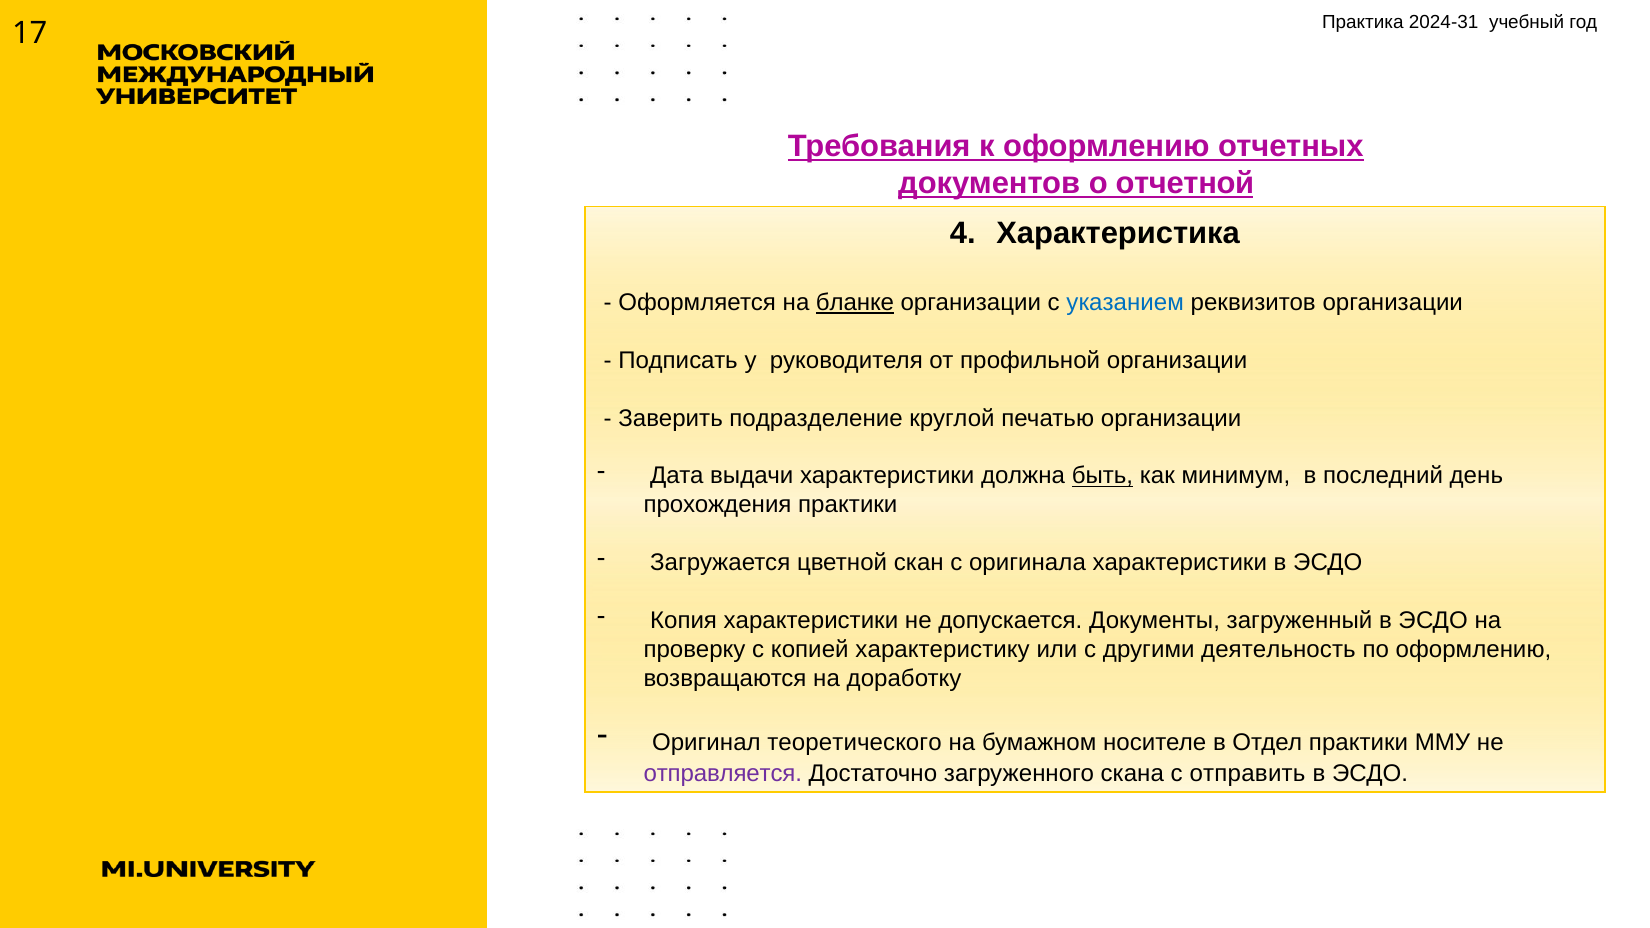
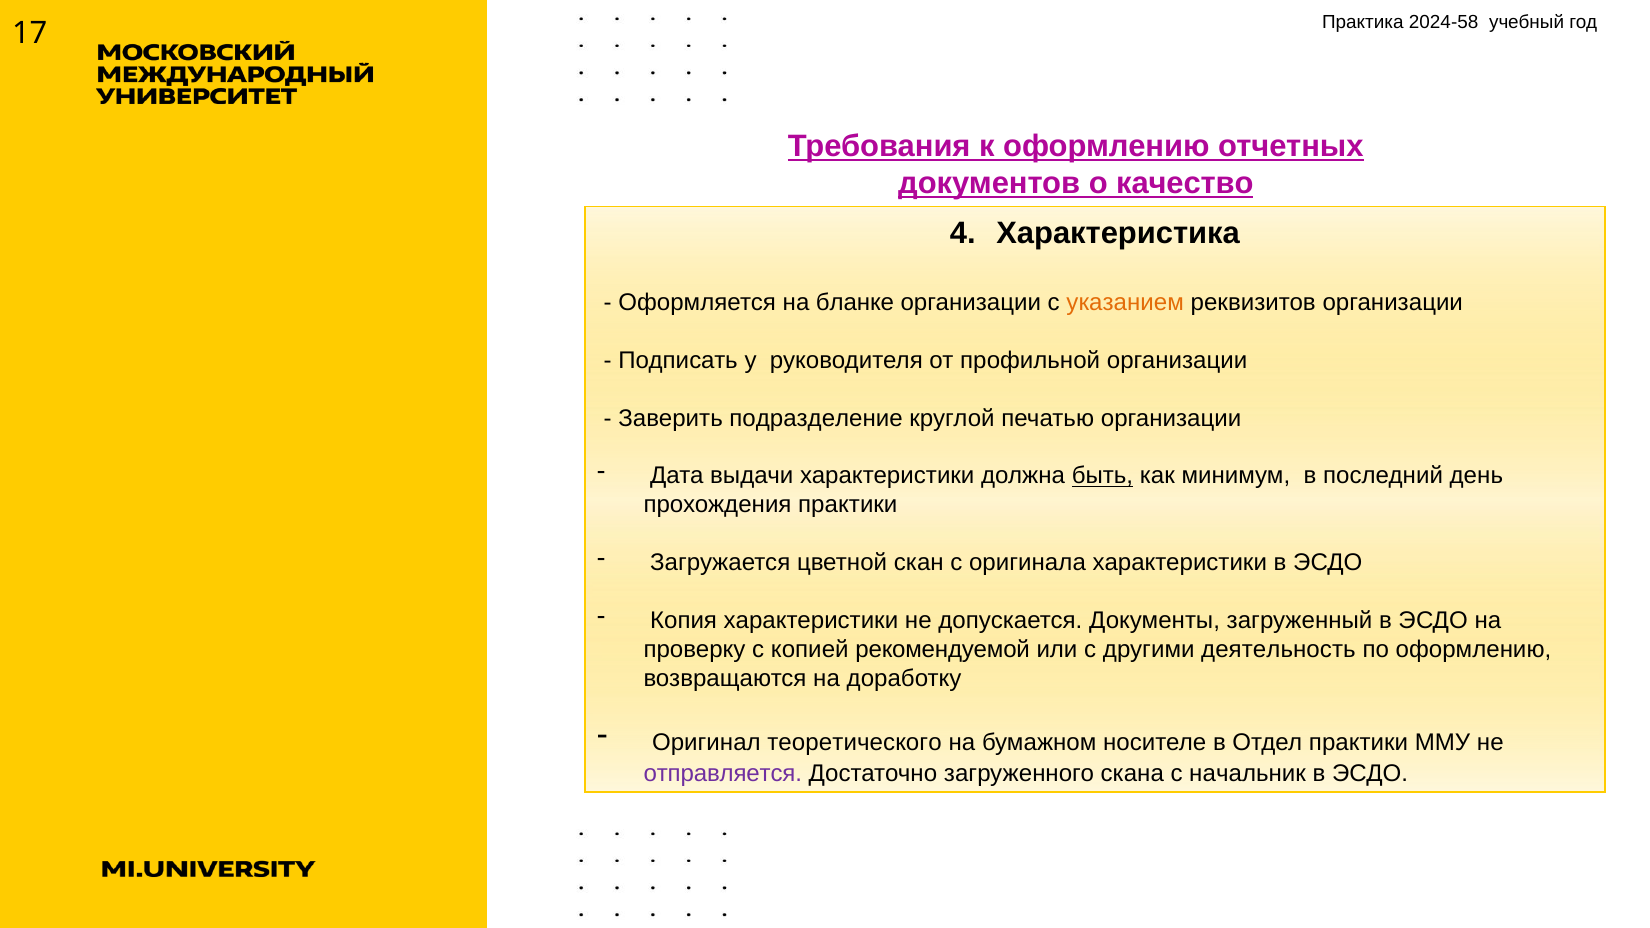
2024-31: 2024-31 -> 2024-58
отчетной: отчетной -> качество
бланке underline: present -> none
указанием colour: blue -> orange
характеристику: характеристику -> рекомендуемой
отправить: отправить -> начальник
